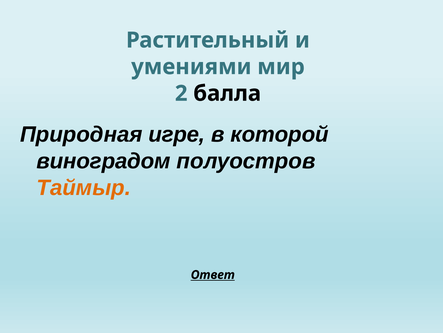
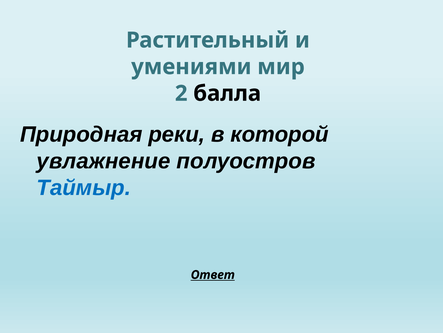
игре: игре -> реки
виноградом: виноградом -> увлажнение
Таймыр colour: orange -> blue
